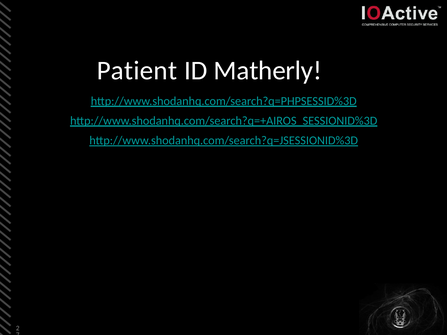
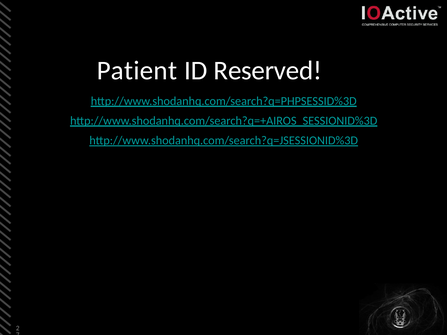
Matherly: Matherly -> Reserved
